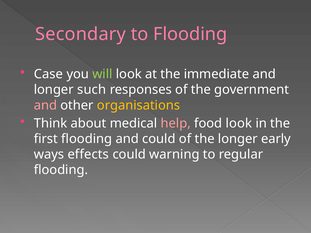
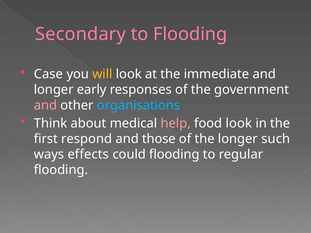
will colour: light green -> yellow
such: such -> early
organisations colour: yellow -> light blue
first flooding: flooding -> respond
and could: could -> those
early: early -> such
could warning: warning -> flooding
